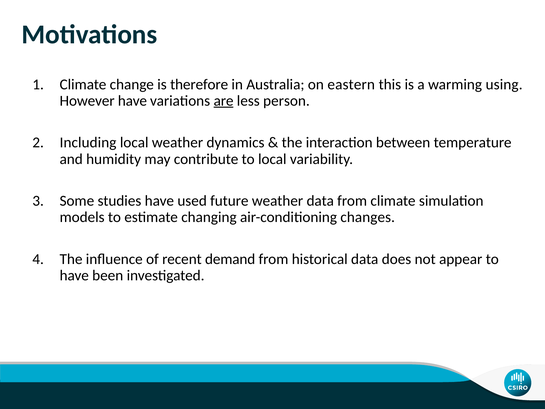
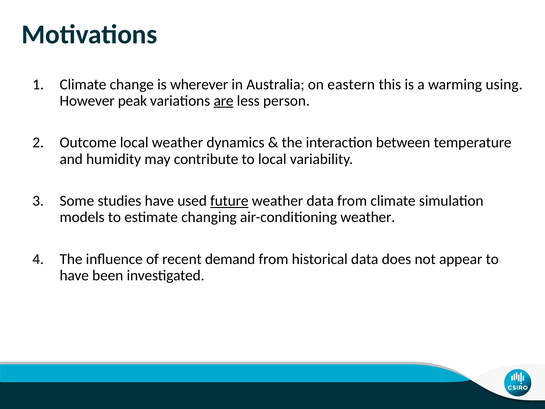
therefore: therefore -> wherever
However have: have -> peak
Including: Including -> Outcome
future underline: none -> present
air-conditioning changes: changes -> weather
